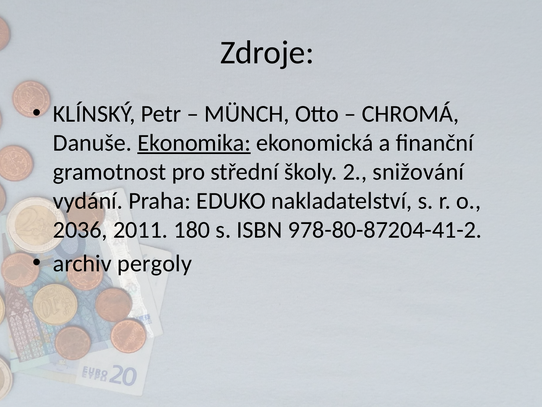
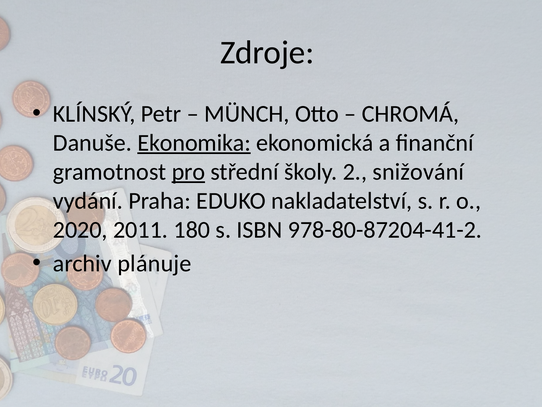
pro underline: none -> present
2036: 2036 -> 2020
pergoly: pergoly -> plánuje
